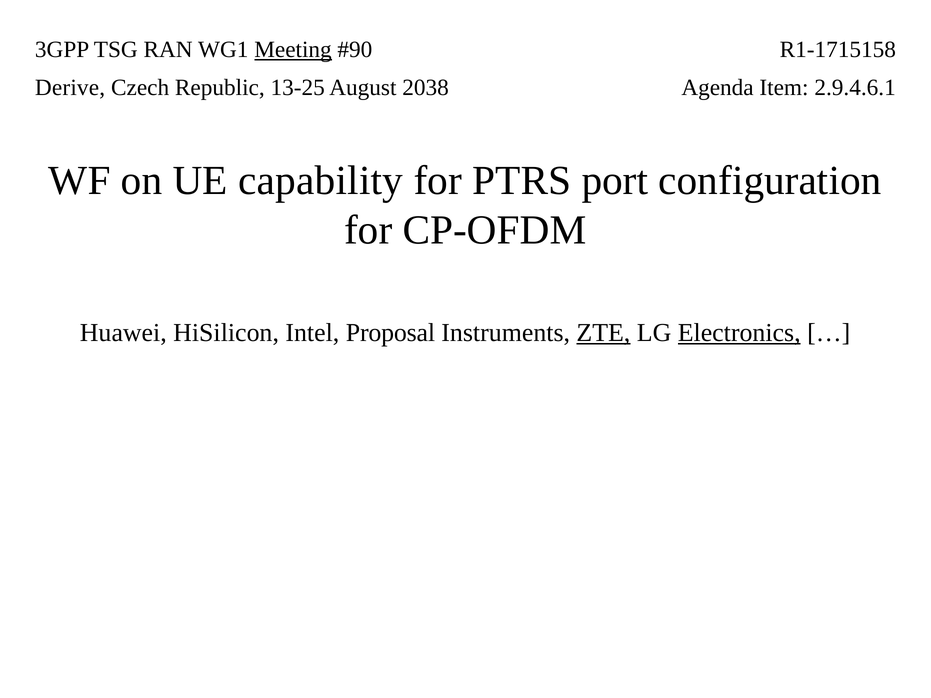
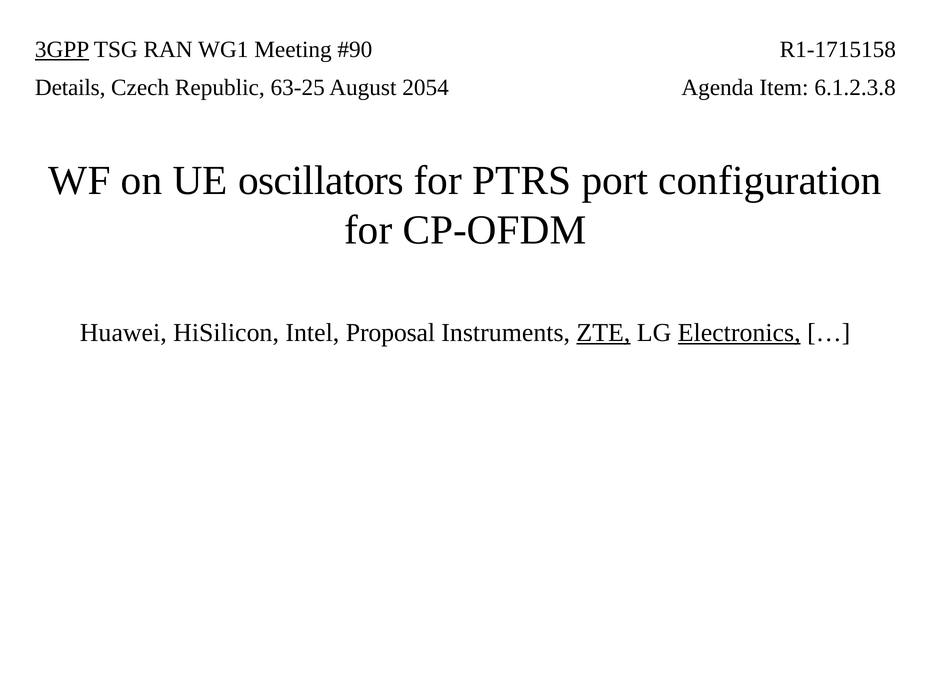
3GPP underline: none -> present
Meeting underline: present -> none
Derive: Derive -> Details
13-25: 13-25 -> 63-25
2038: 2038 -> 2054
2.9.4.6.1: 2.9.4.6.1 -> 6.1.2.3.8
capability: capability -> oscillators
